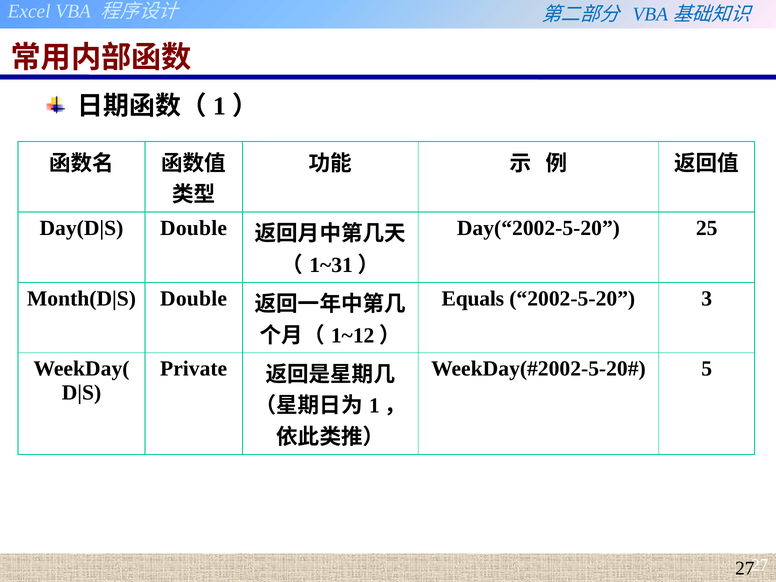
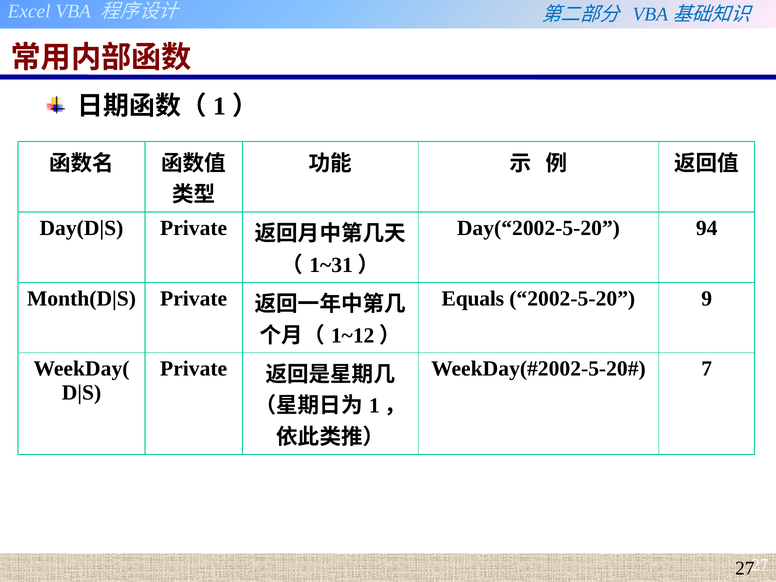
Double at (194, 228): Double -> Private
25: 25 -> 94
Double at (194, 298): Double -> Private
3: 3 -> 9
5: 5 -> 7
